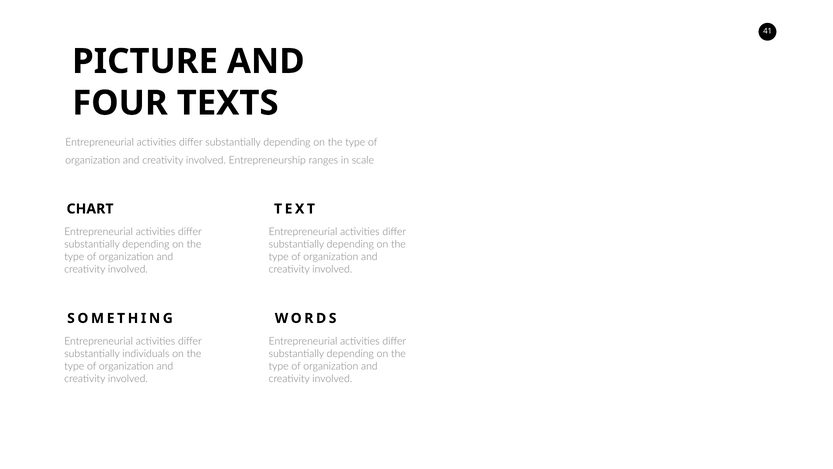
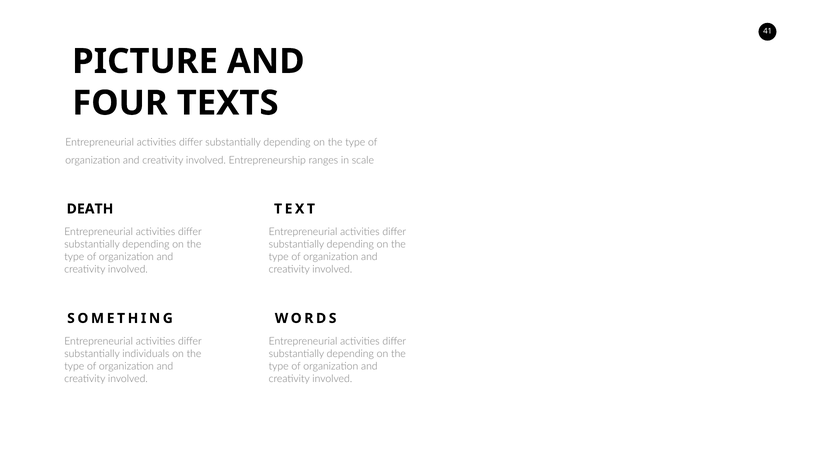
CHART: CHART -> DEATH
